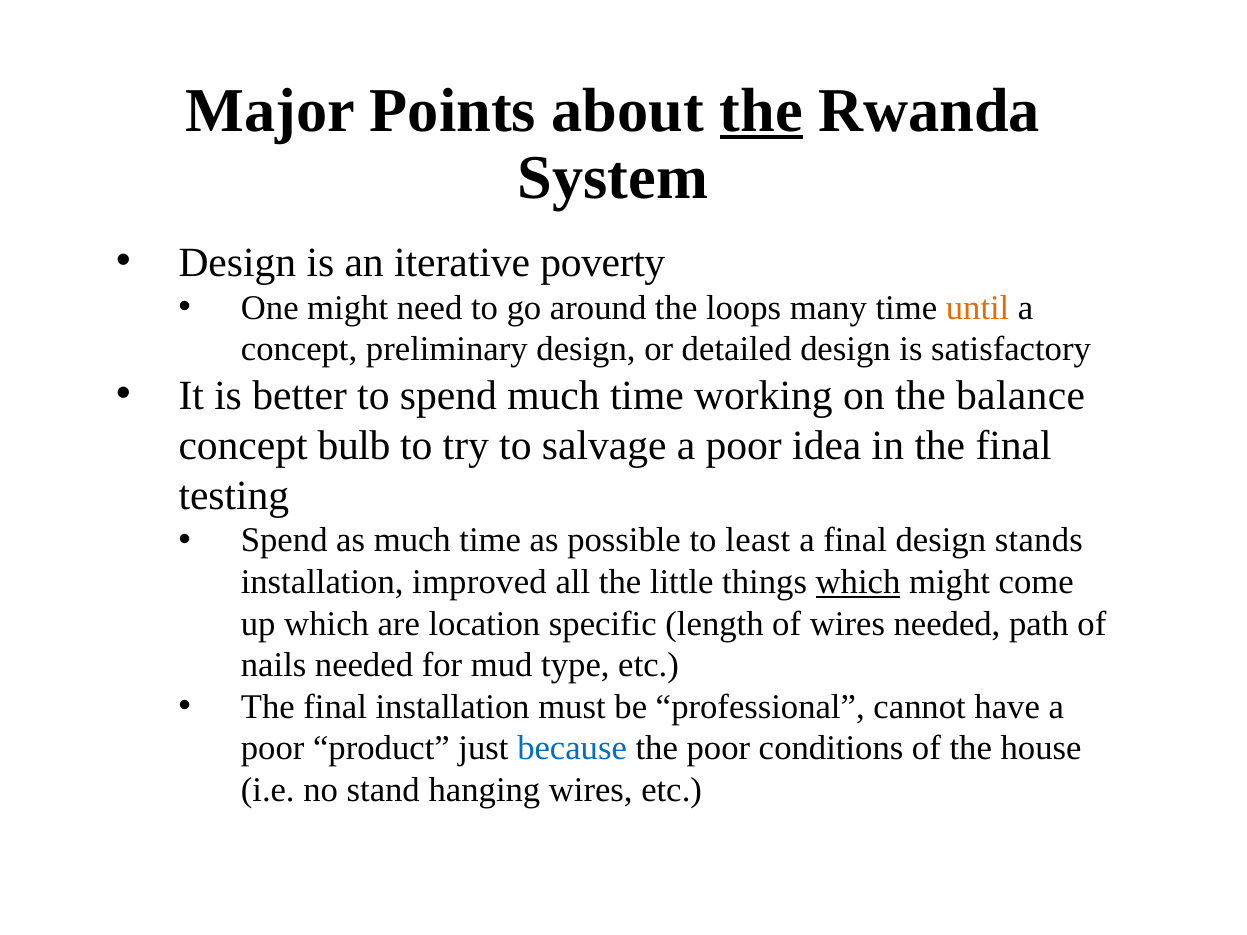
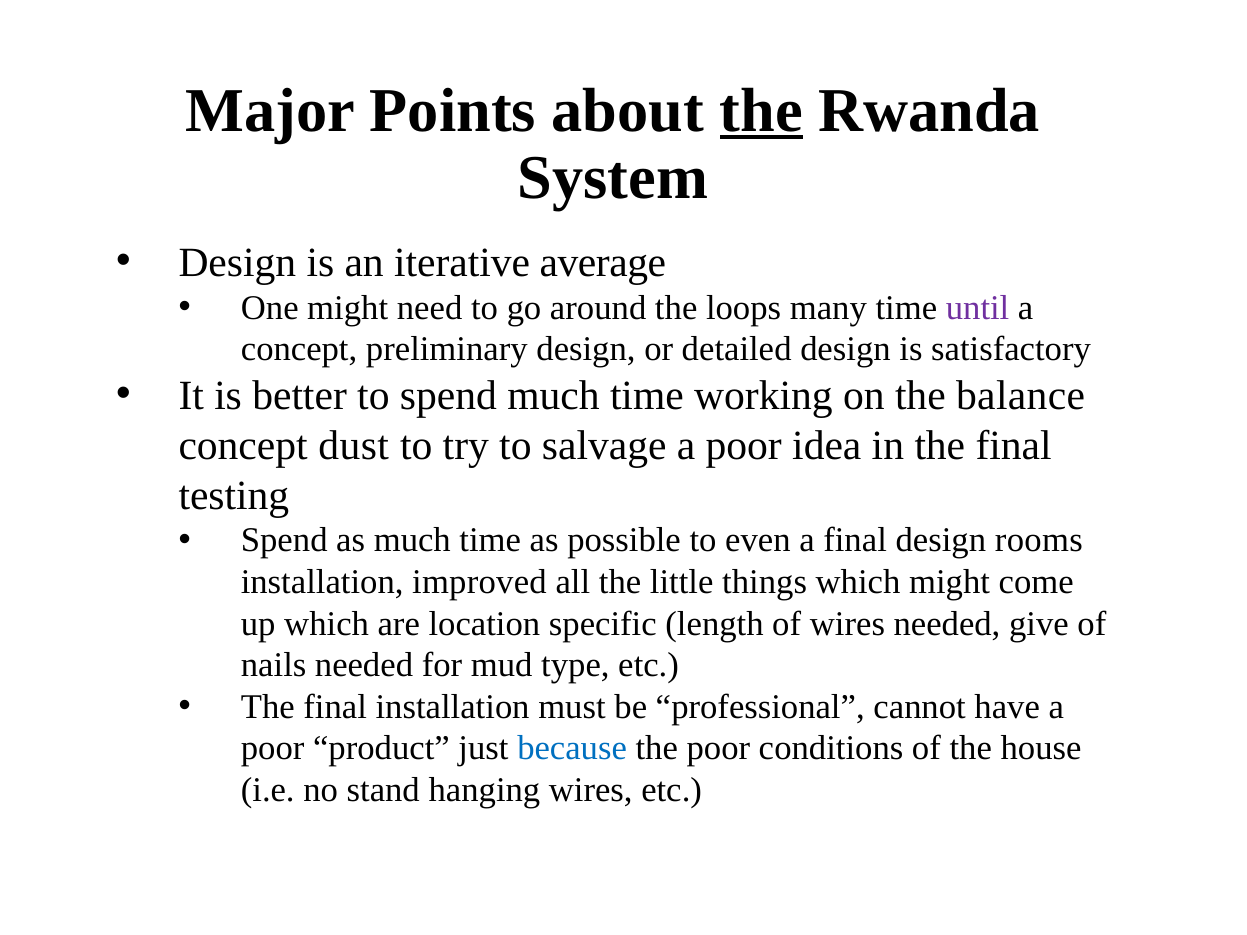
poverty: poverty -> average
until colour: orange -> purple
bulb: bulb -> dust
least: least -> even
stands: stands -> rooms
which at (858, 582) underline: present -> none
path: path -> give
